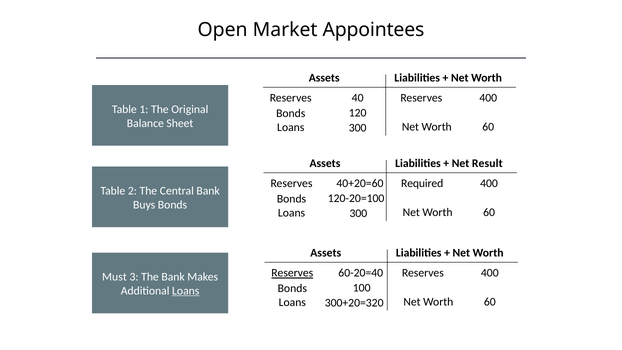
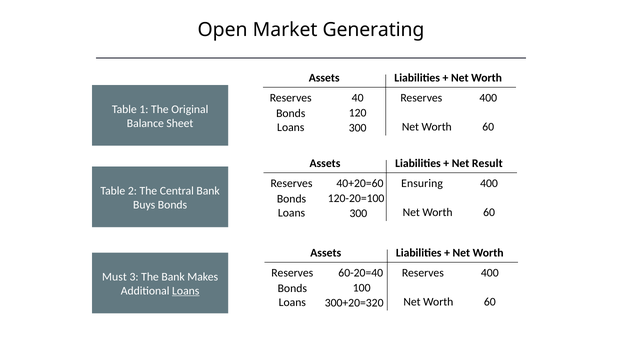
Appointees: Appointees -> Generating
Required: Required -> Ensuring
Reserves at (292, 273) underline: present -> none
